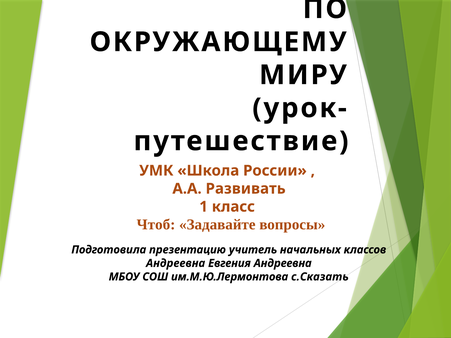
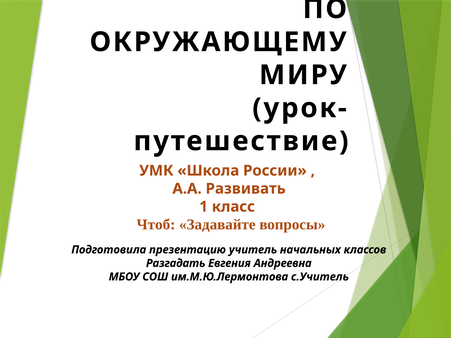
Андреевна at (176, 263): Андреевна -> Разгадать
с.Сказать: с.Сказать -> с.Учитель
